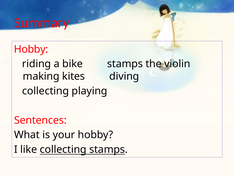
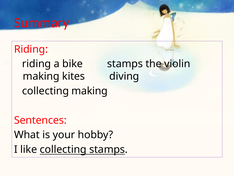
Hobby at (31, 49): Hobby -> Riding
collecting playing: playing -> making
